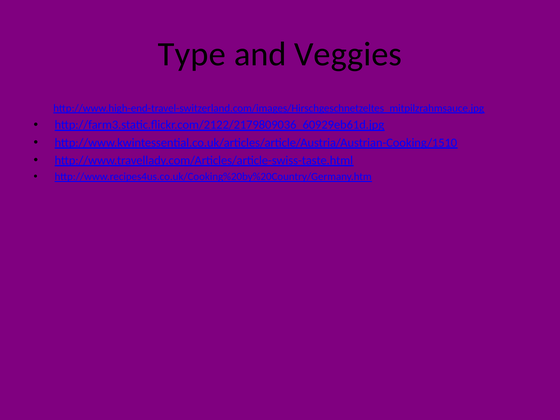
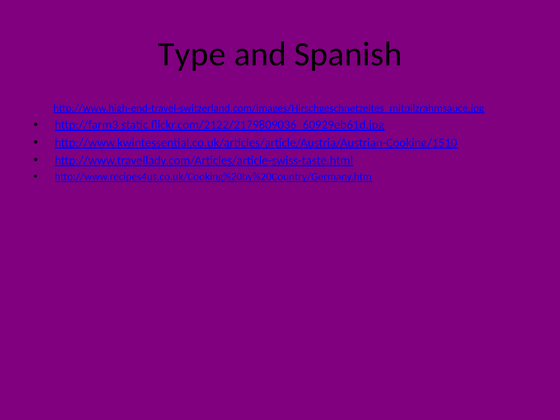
Veggies: Veggies -> Spanish
